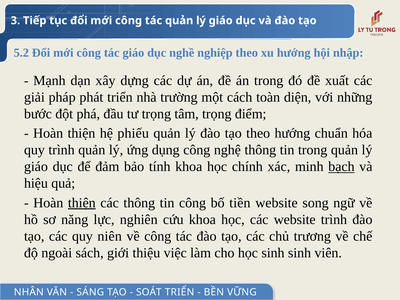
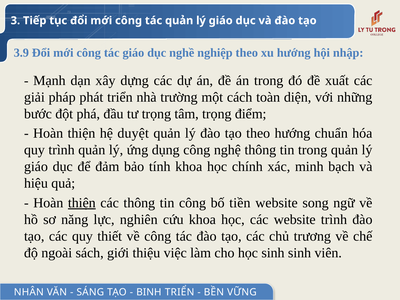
5.2: 5.2 -> 3.9
phiếu: phiếu -> duyệt
bạch underline: present -> none
niên: niên -> thiết
SOÁT: SOÁT -> BINH
